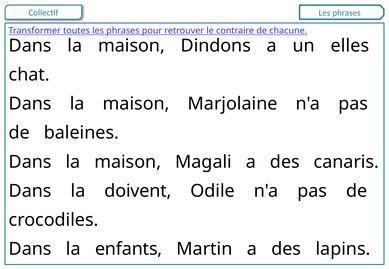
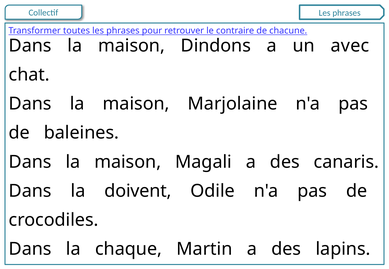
elles: elles -> avec
enfants: enfants -> chaque
